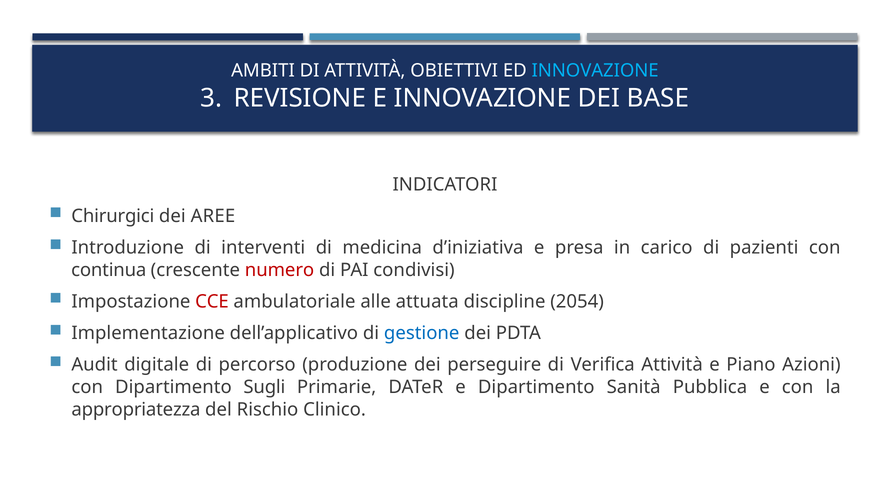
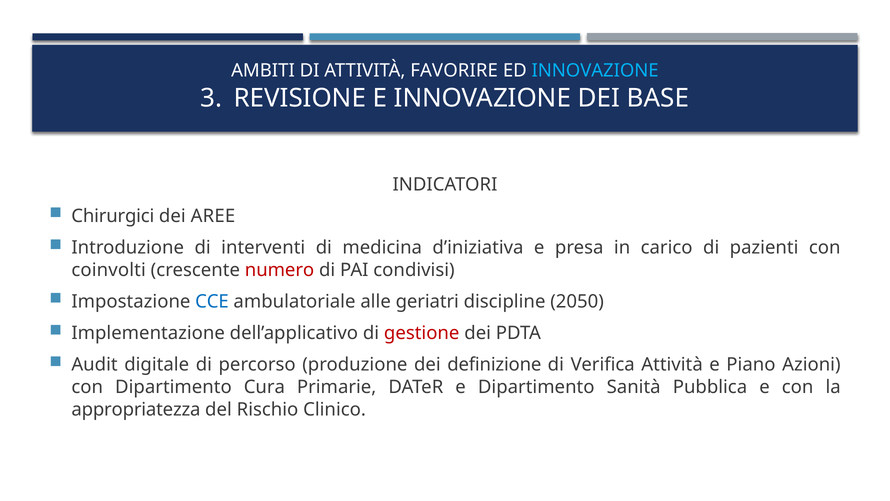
OBIETTIVI: OBIETTIVI -> FAVORIRE
continua: continua -> coinvolti
CCE colour: red -> blue
attuata: attuata -> geriatri
2054: 2054 -> 2050
gestione colour: blue -> red
perseguire: perseguire -> definizione
Sugli: Sugli -> Cura
